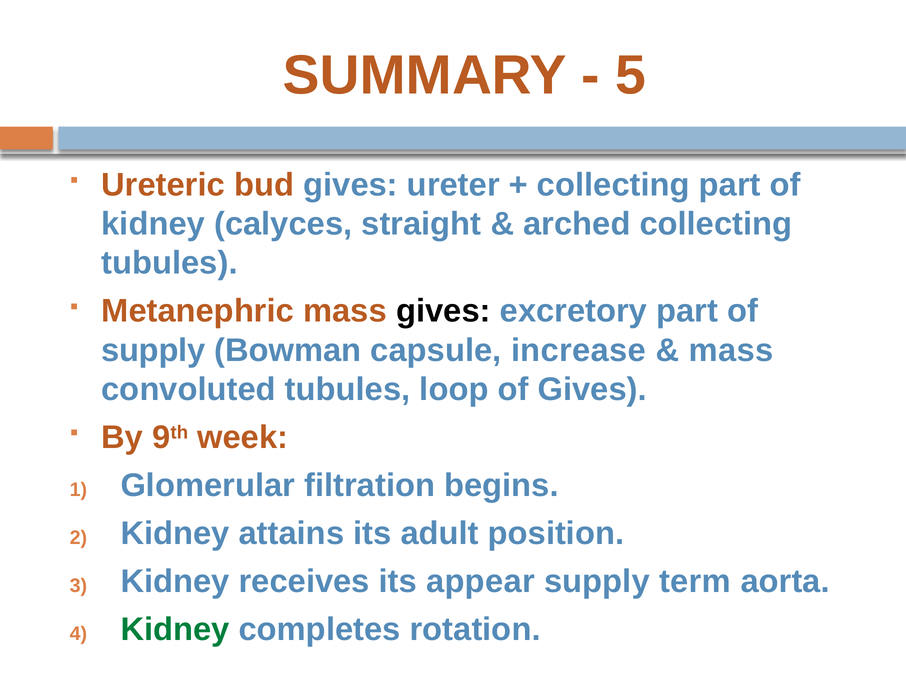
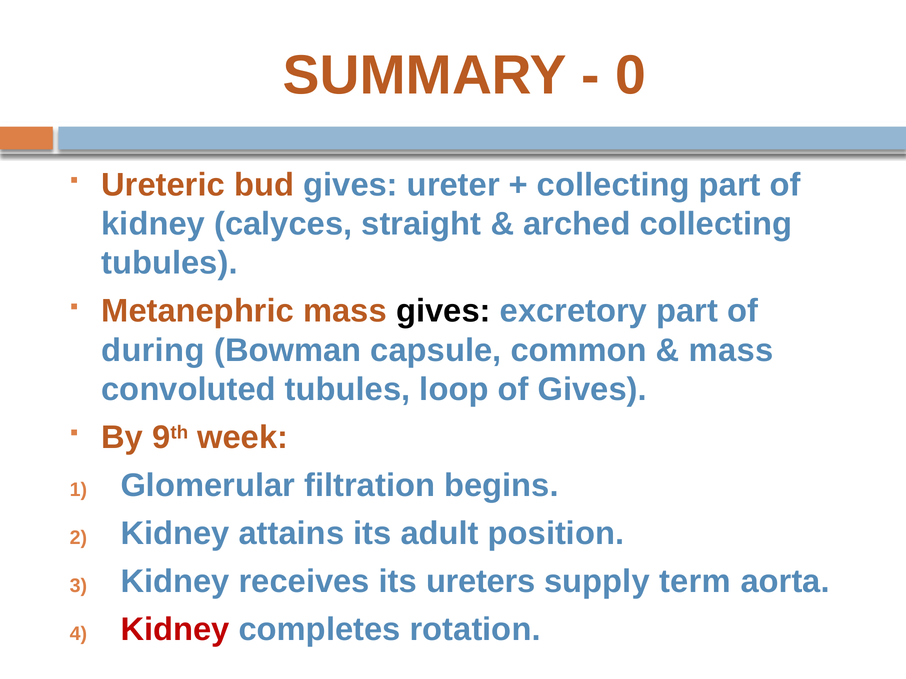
5: 5 -> 0
supply at (153, 351): supply -> during
increase: increase -> common
appear: appear -> ureters
Kidney at (175, 630) colour: green -> red
